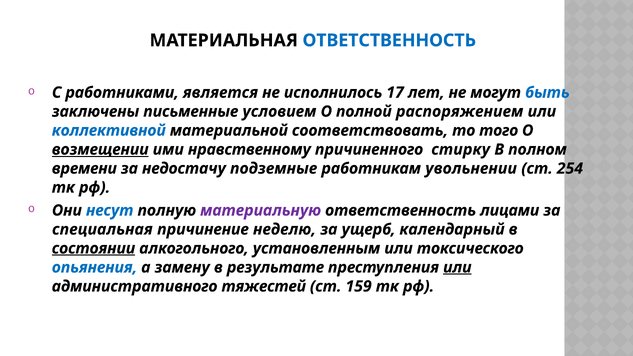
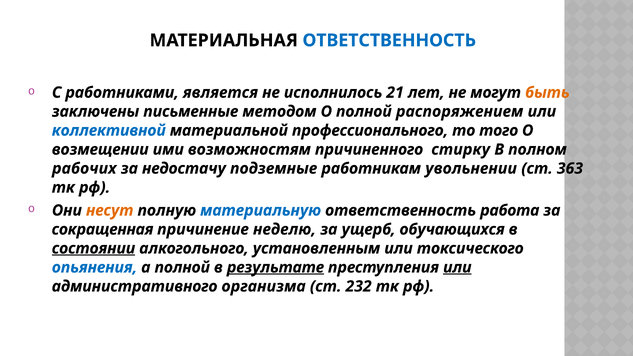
17: 17 -> 21
быть colour: blue -> orange
условием: условием -> методом
соответствовать: соответствовать -> профессионального
возмещении underline: present -> none
нравственному: нравственному -> возможностям
времени: времени -> рабочих
254: 254 -> 363
несут colour: blue -> orange
материальную colour: purple -> blue
лицами: лицами -> работа
специальная: специальная -> сокращенная
календарный: календарный -> обучающихся
а замену: замену -> полной
результате underline: none -> present
тяжестей: тяжестей -> организма
159: 159 -> 232
